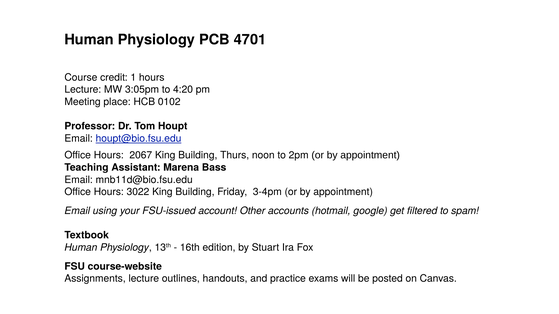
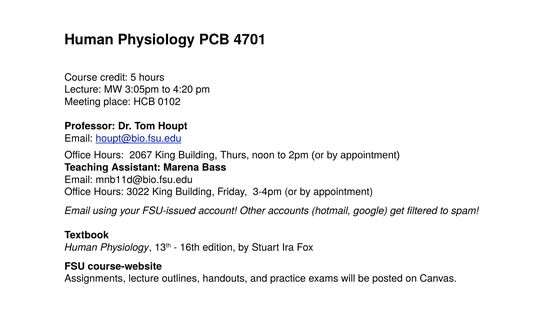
1: 1 -> 5
